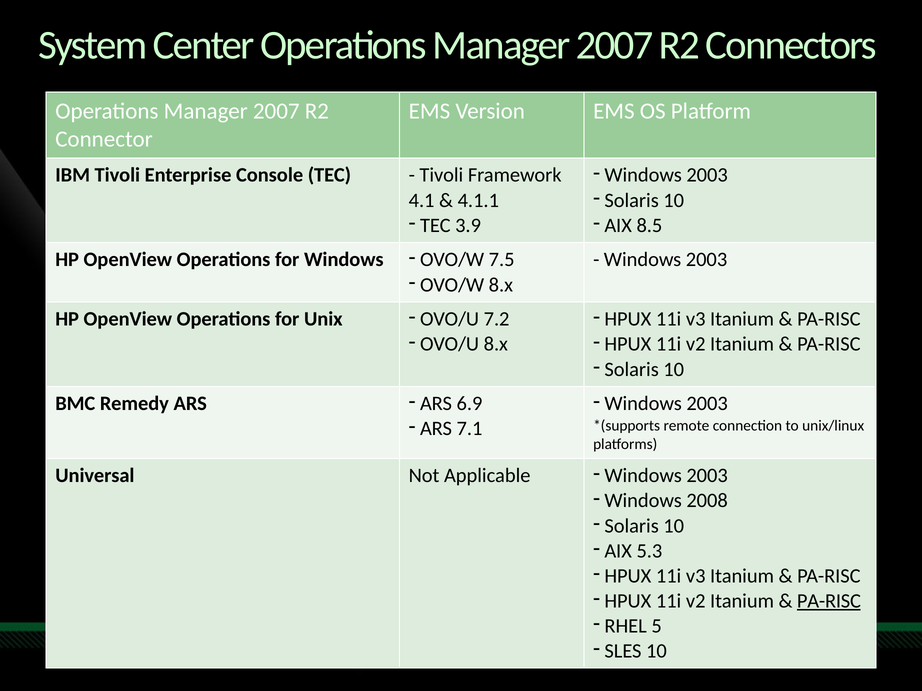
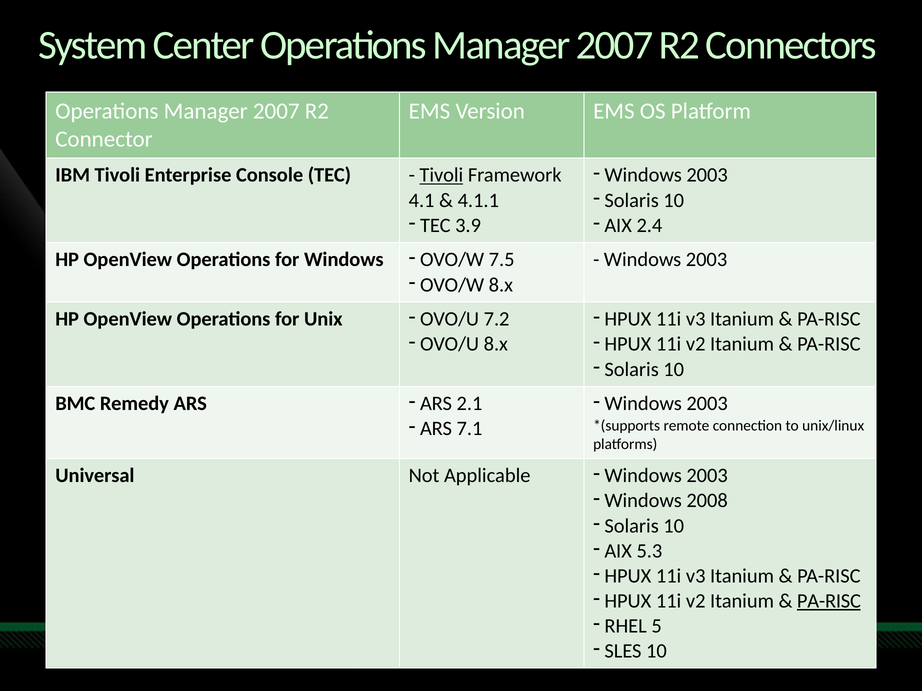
Tivoli at (441, 175) underline: none -> present
8.5: 8.5 -> 2.4
6.9: 6.9 -> 2.1
